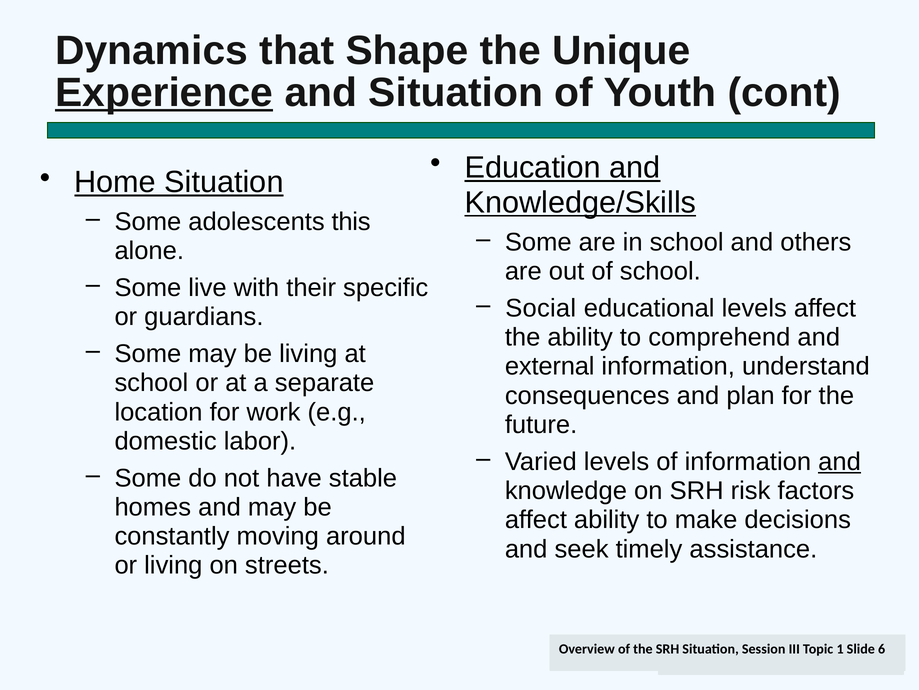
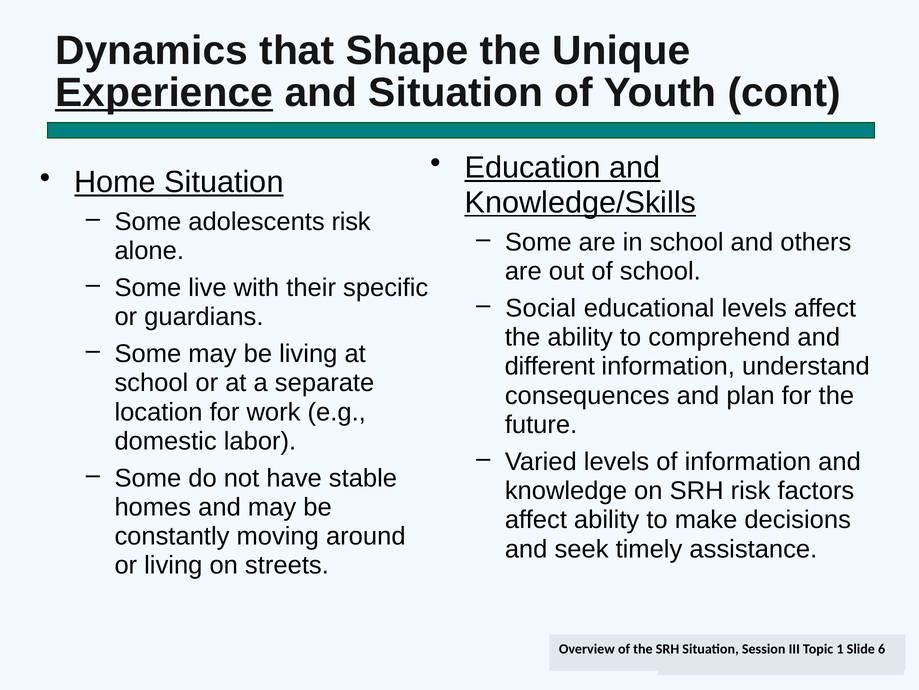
adolescents this: this -> risk
external: external -> different
and at (840, 461) underline: present -> none
